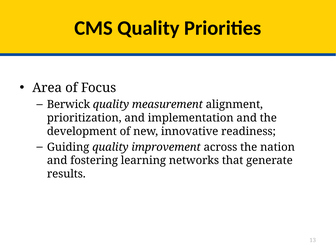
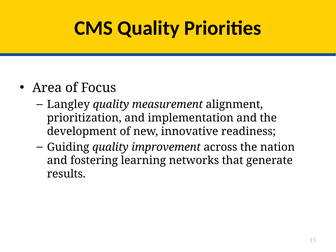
Berwick: Berwick -> Langley
